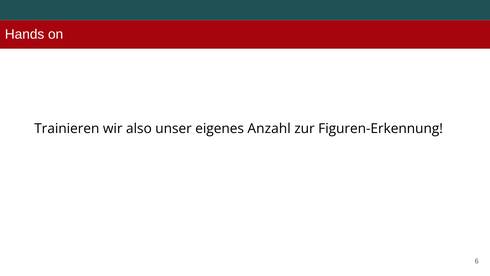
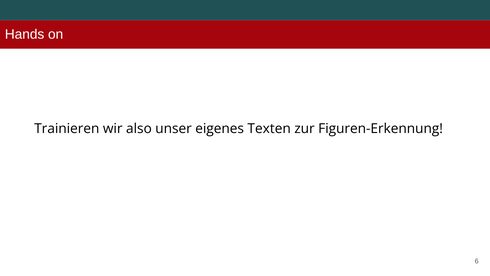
Anzahl: Anzahl -> Texten
